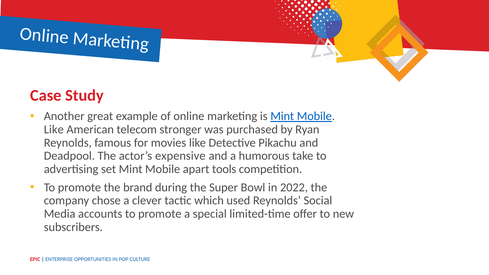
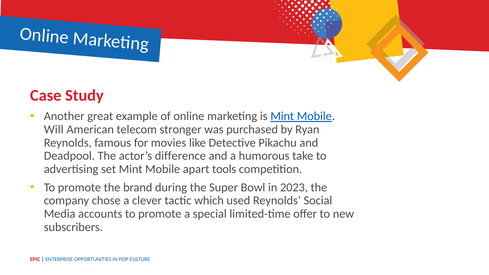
Like at (54, 130): Like -> Will
expensive: expensive -> difference
2022: 2022 -> 2023
